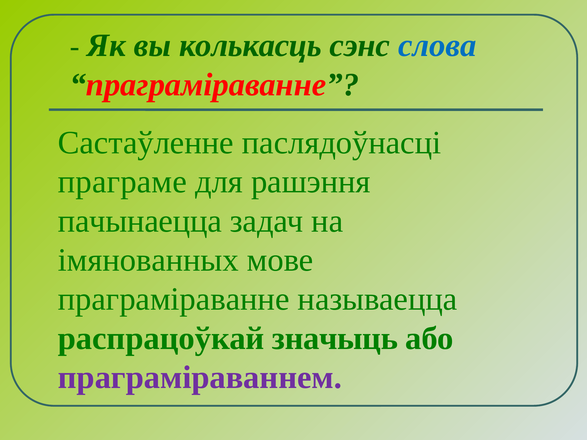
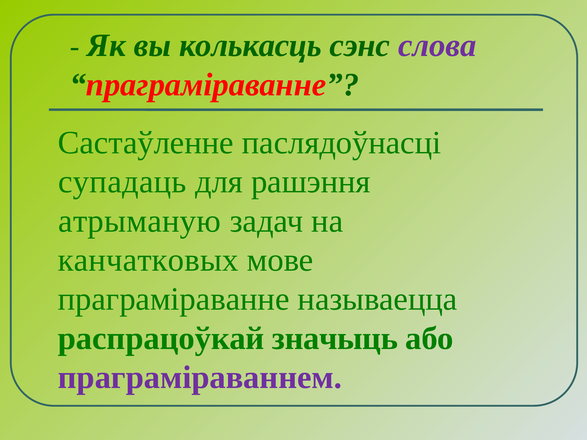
слова colour: blue -> purple
праграме: праграме -> супадаць
пачынаецца: пачынаецца -> атрыманую
імянованных: імянованных -> канчатковых
